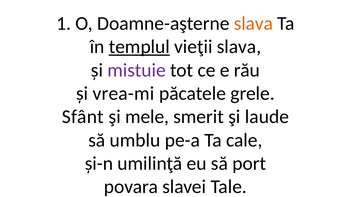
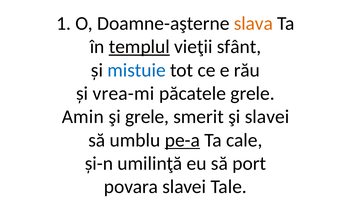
vieţii slava: slava -> sfânt
mistuie colour: purple -> blue
Sfânt: Sfânt -> Amin
şi mele: mele -> grele
şi laude: laude -> slavei
pe-a underline: none -> present
